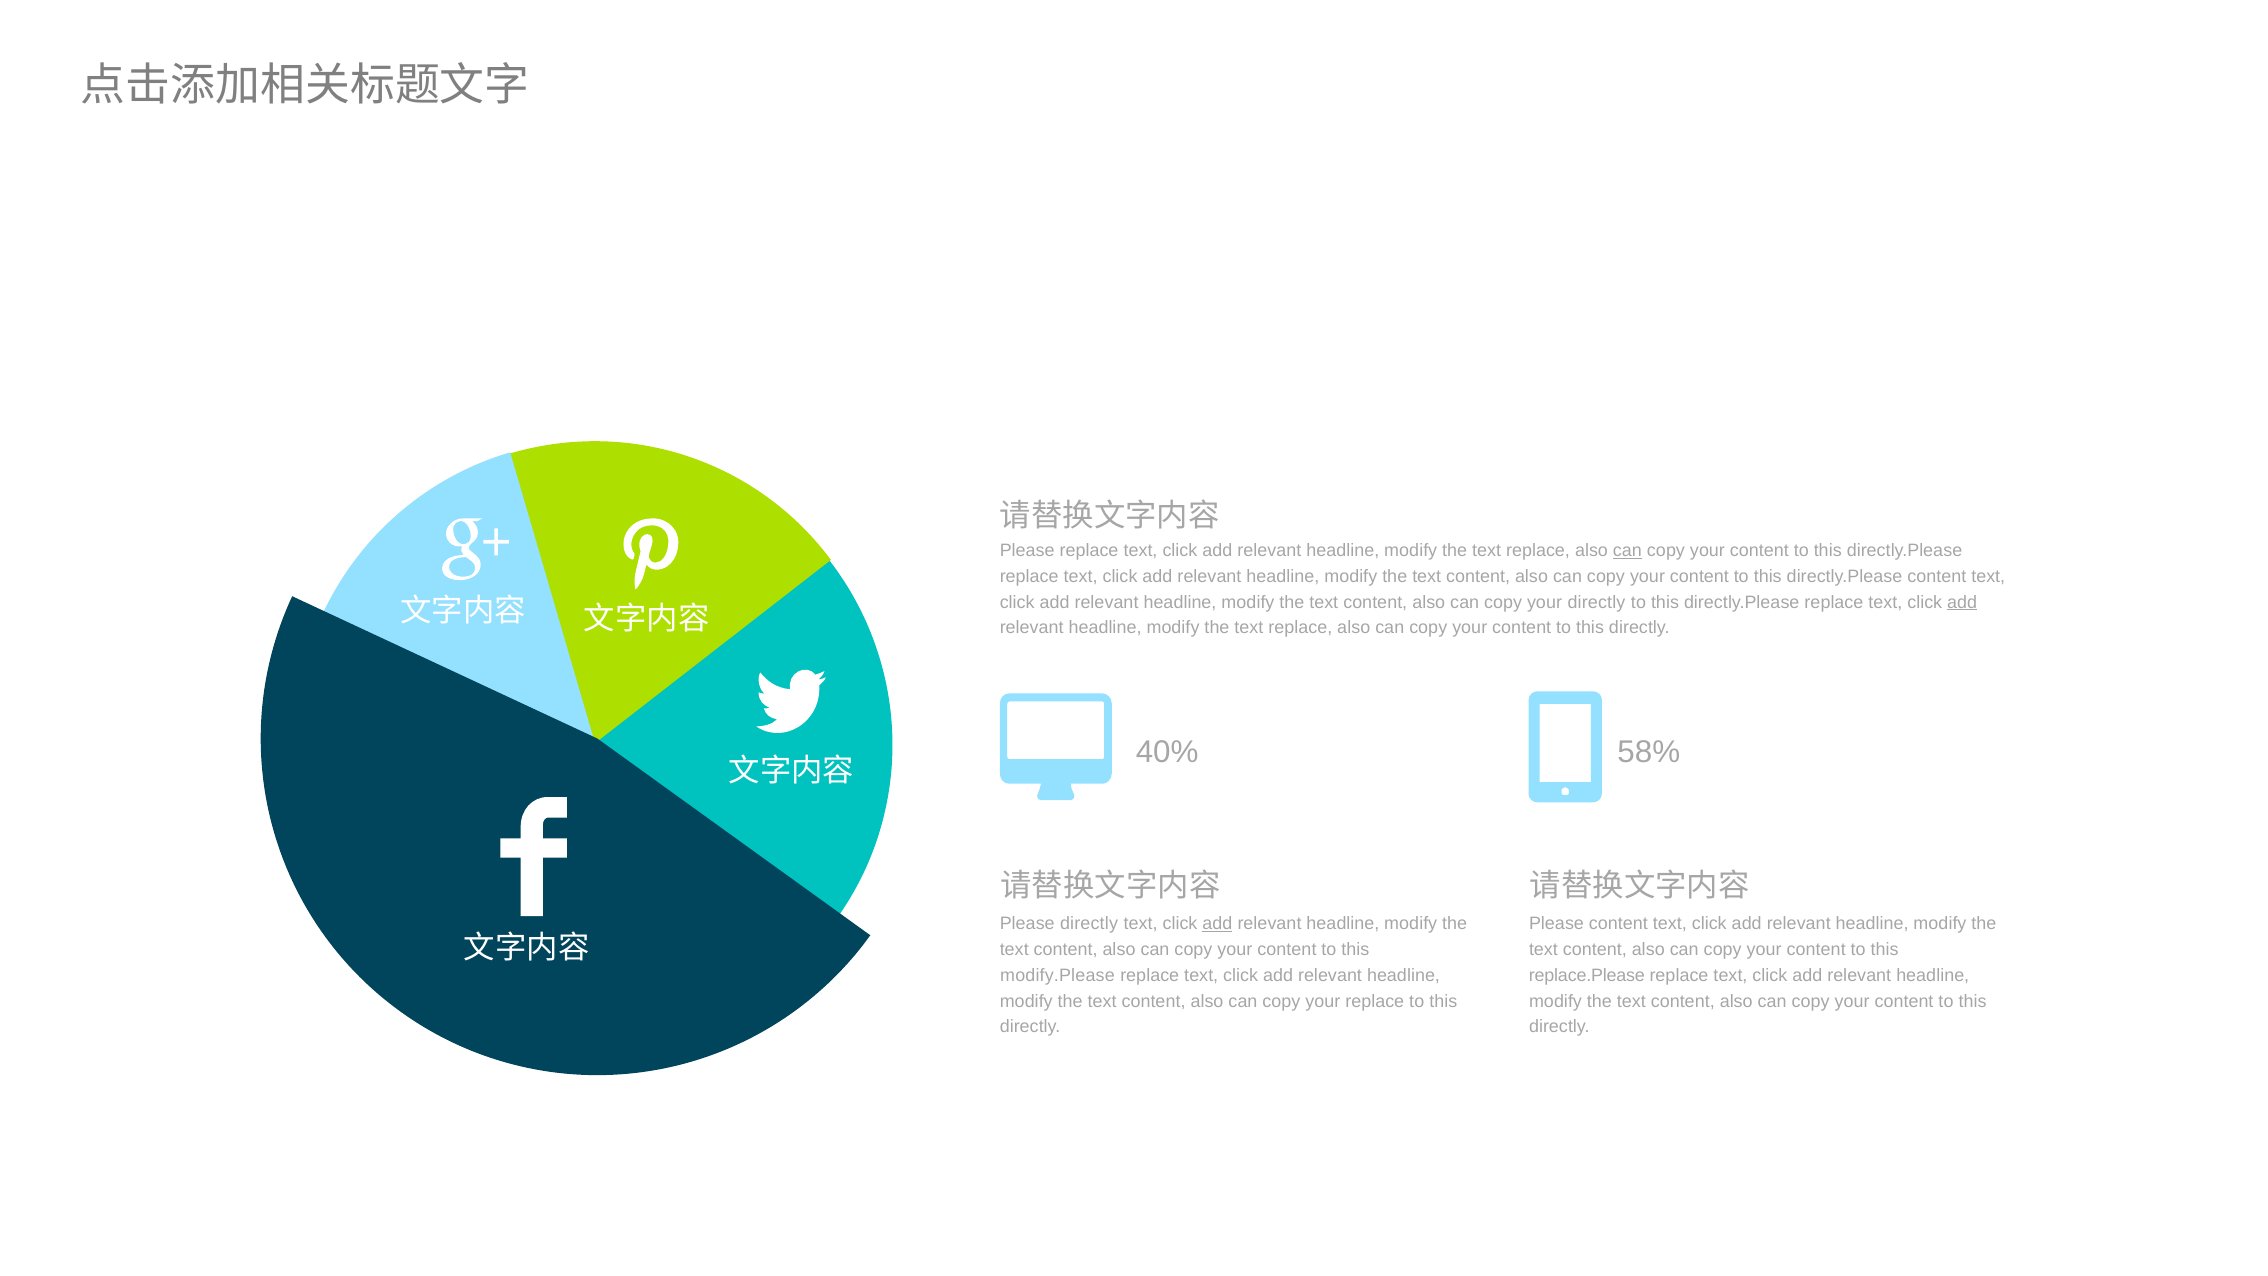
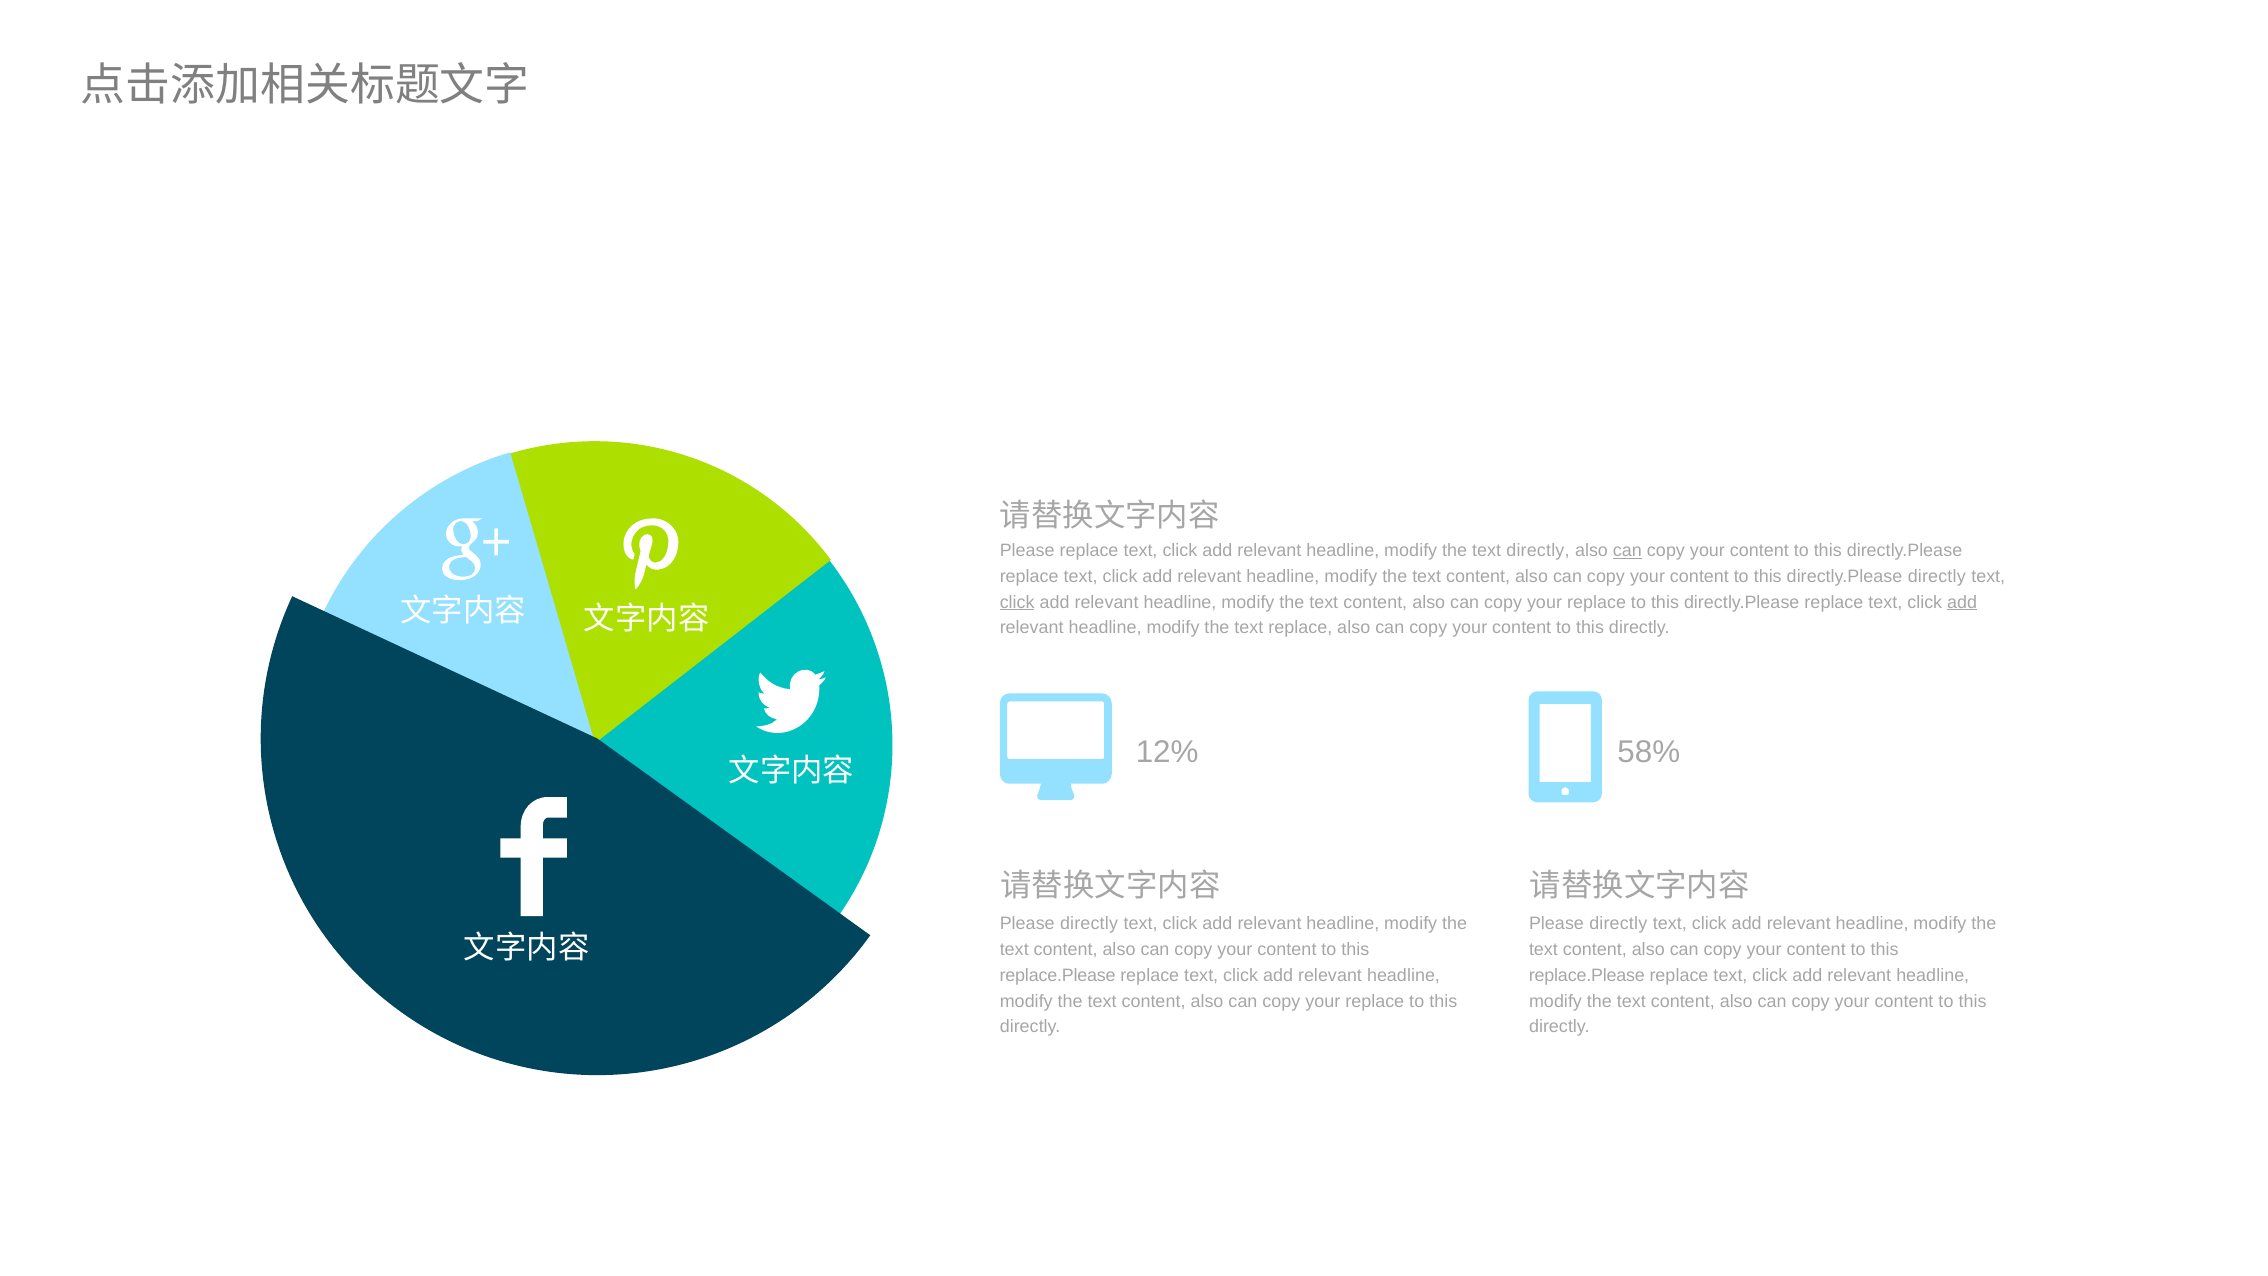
replace at (1538, 551): replace -> directly
directly.Please content: content -> directly
click at (1017, 602) underline: none -> present
directly at (1596, 602): directly -> replace
40%: 40% -> 12%
add at (1217, 924) underline: present -> none
content at (1618, 924): content -> directly
modify.Please at (1057, 975): modify.Please -> replace.Please
